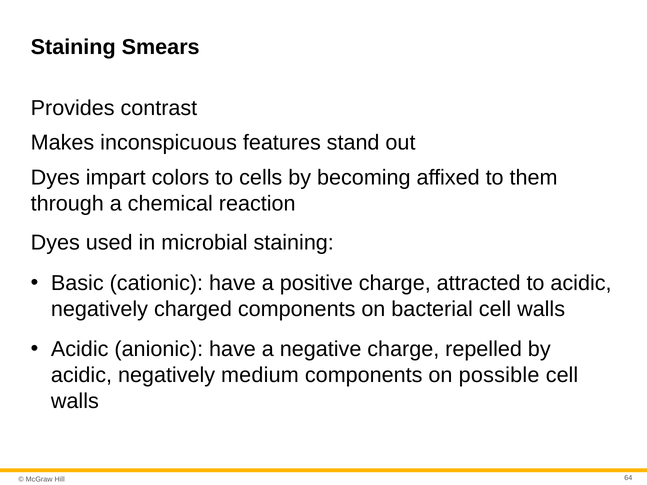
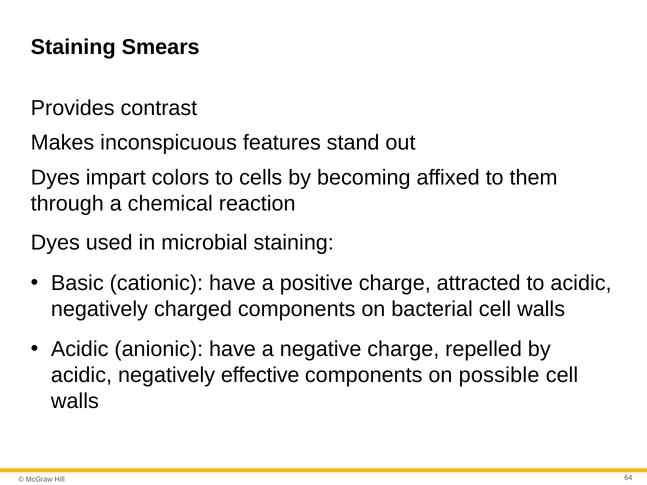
medium: medium -> effective
